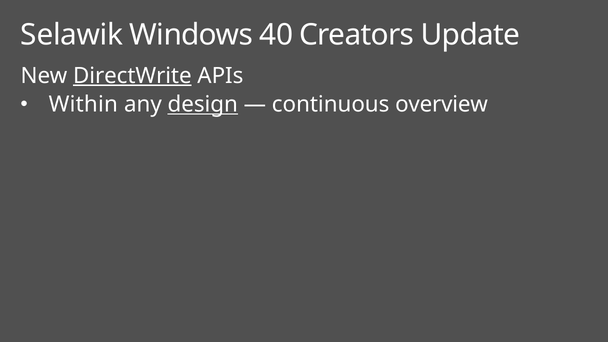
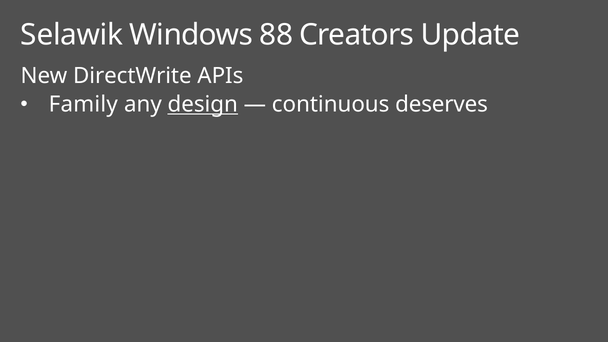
40: 40 -> 88
DirectWrite underline: present -> none
Within: Within -> Family
overview: overview -> deserves
